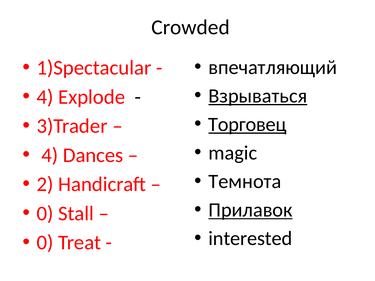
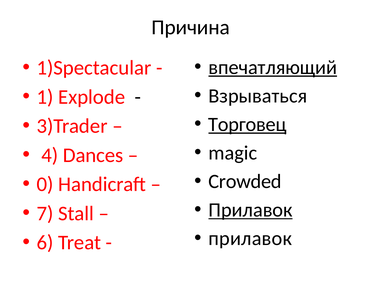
Crowded: Crowded -> Причина
впечатляющий underline: none -> present
Взрываться underline: present -> none
4 at (45, 97): 4 -> 1
Темнота: Темнота -> Crowded
2: 2 -> 0
0 at (45, 214): 0 -> 7
interested at (250, 239): interested -> прилавок
0 at (45, 243): 0 -> 6
